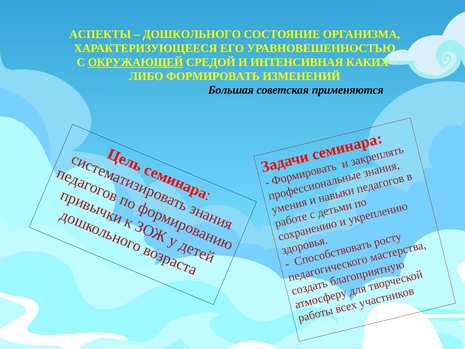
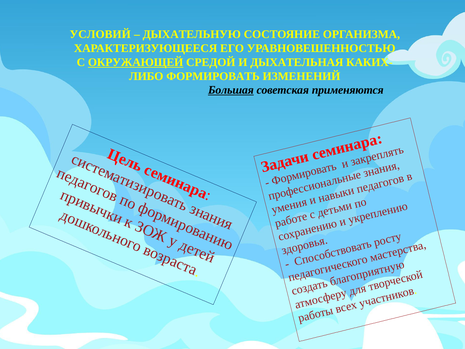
АСПЕКТЫ: АСПЕКТЫ -> УСЛОВИЙ
ДОШКОЛЬНОГО: ДОШКОЛЬНОГО -> ДЫХАТЕЛЬНУЮ
ИНТЕНСИВНАЯ: ИНТЕНСИВНАЯ -> ДЫХАТЕЛЬНАЯ
Большая underline: none -> present
